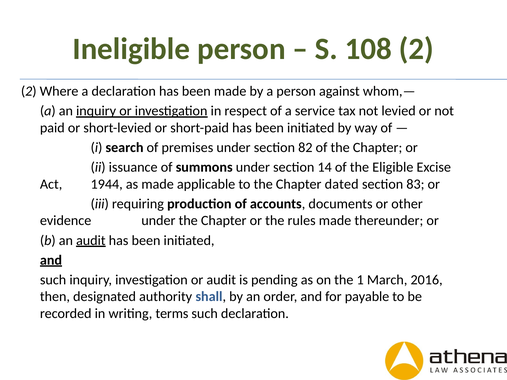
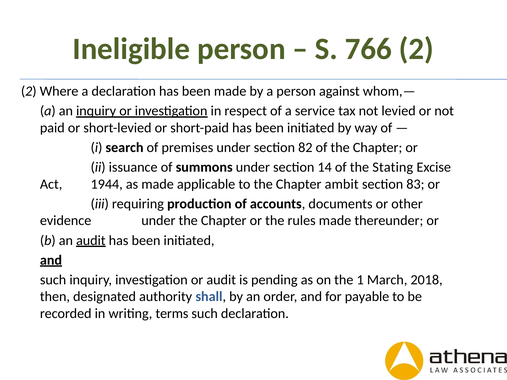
108: 108 -> 766
Eligible: Eligible -> Stating
dated: dated -> ambit
2016: 2016 -> 2018
